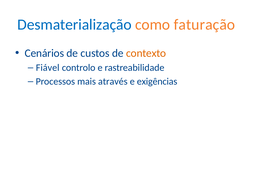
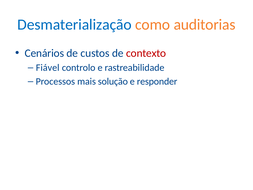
faturação: faturação -> auditorias
contexto colour: orange -> red
através: através -> solução
exigências: exigências -> responder
